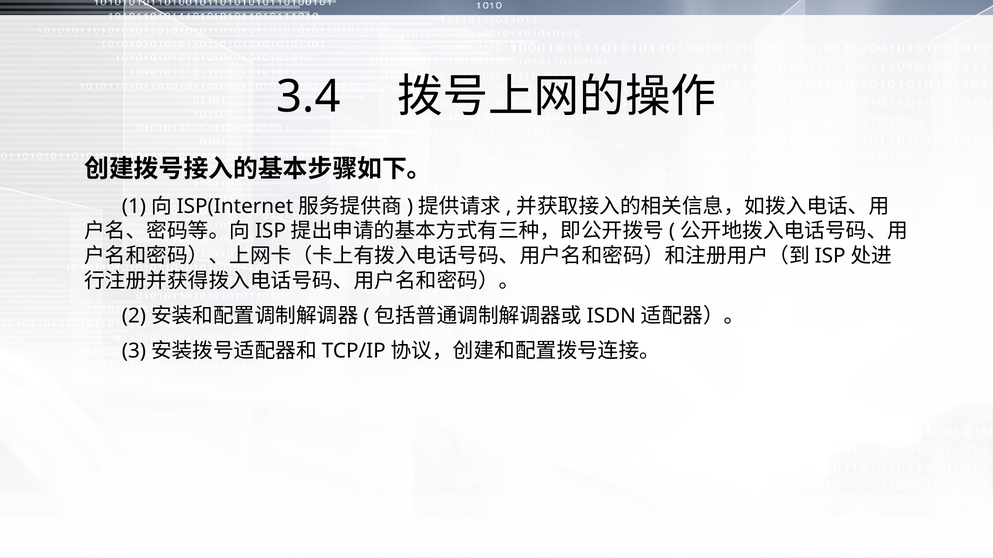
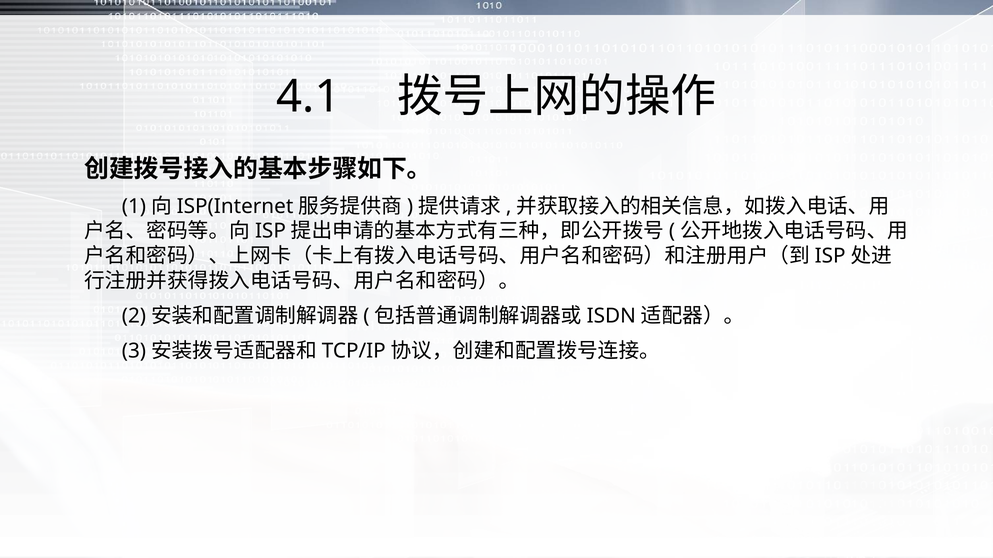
3.4: 3.4 -> 4.1
